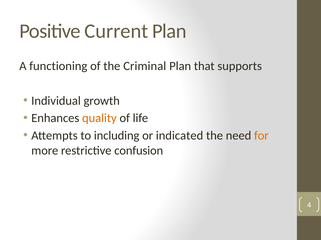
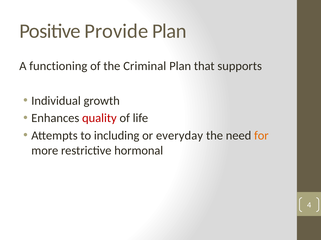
Current: Current -> Provide
quality colour: orange -> red
indicated: indicated -> everyday
confusion: confusion -> hormonal
